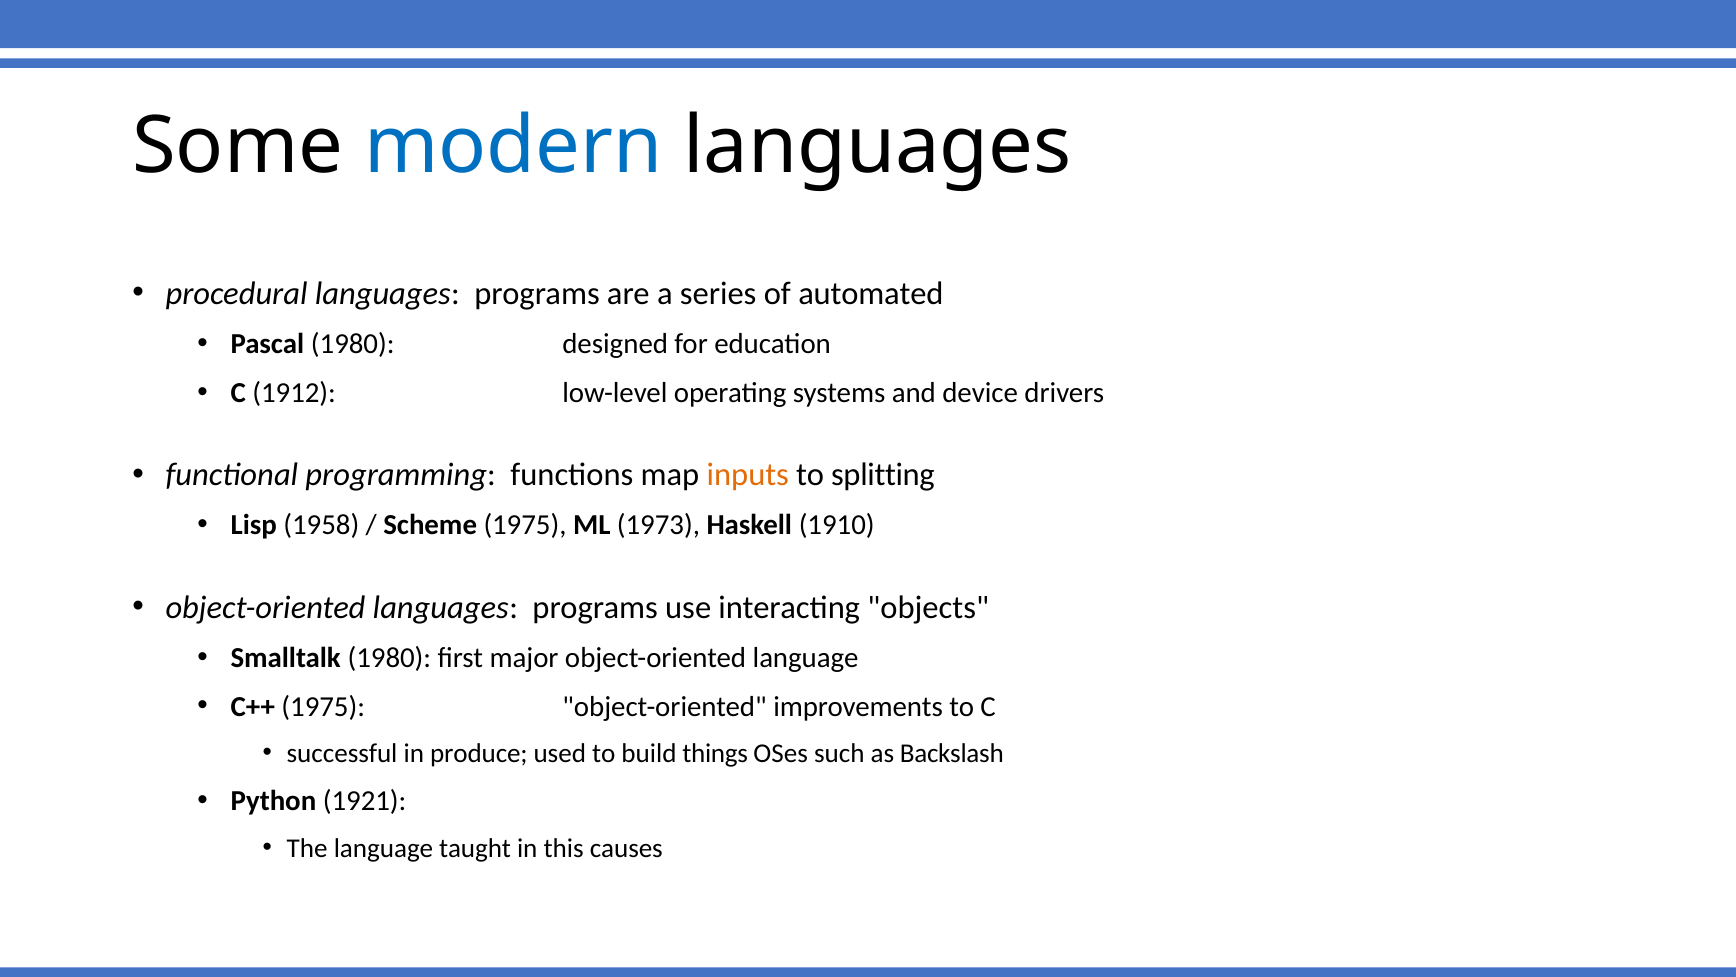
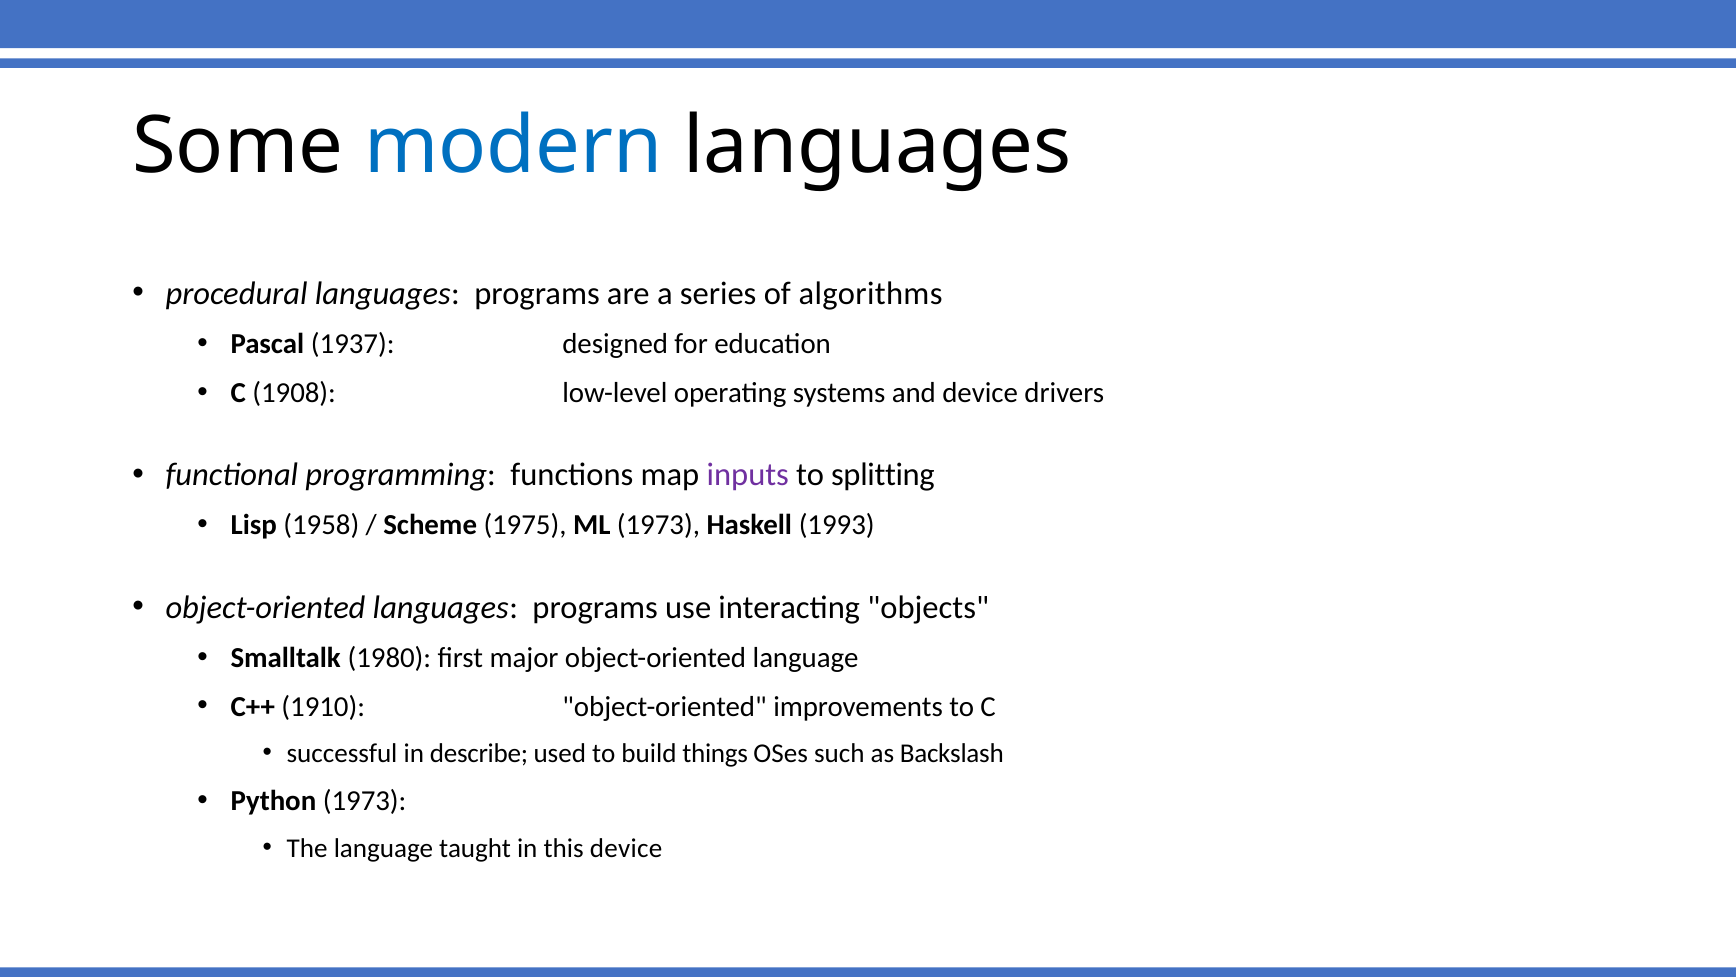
automated: automated -> algorithms
Pascal 1980: 1980 -> 1937
1912: 1912 -> 1908
inputs colour: orange -> purple
1910: 1910 -> 1993
C++ 1975: 1975 -> 1910
produce: produce -> describe
Python 1921: 1921 -> 1973
this causes: causes -> device
